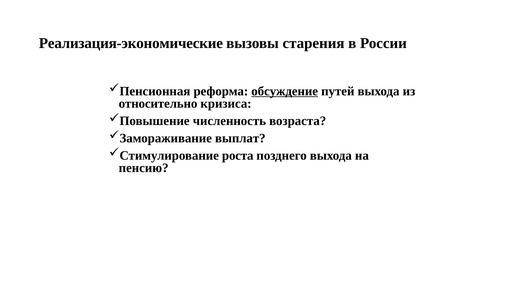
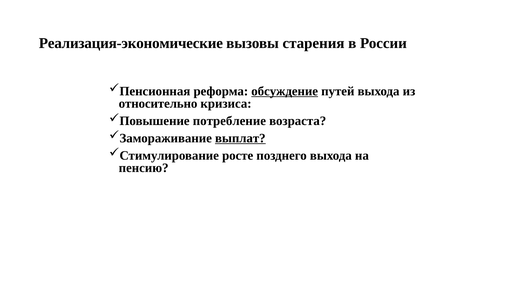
численность: численность -> потребление
выплат underline: none -> present
роста: роста -> росте
